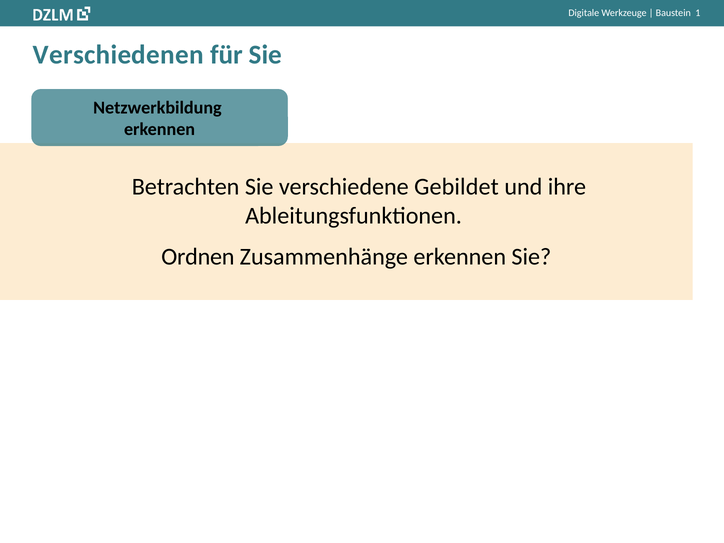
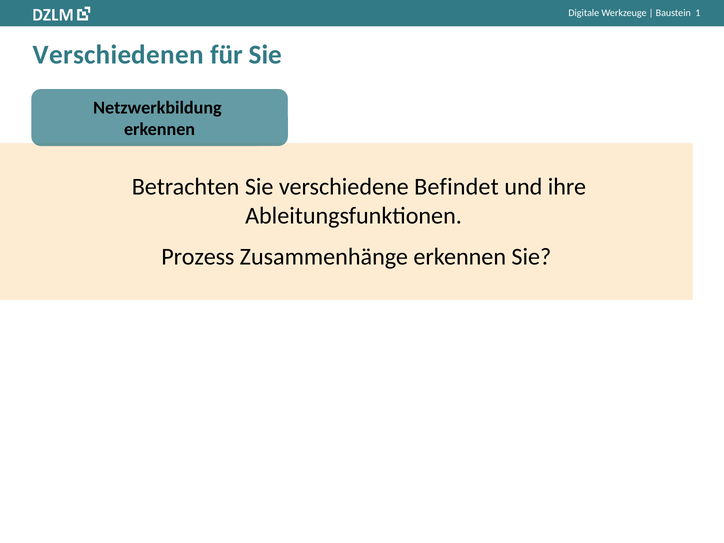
Gebildet: Gebildet -> Befindet
Ordnen: Ordnen -> Prozess
